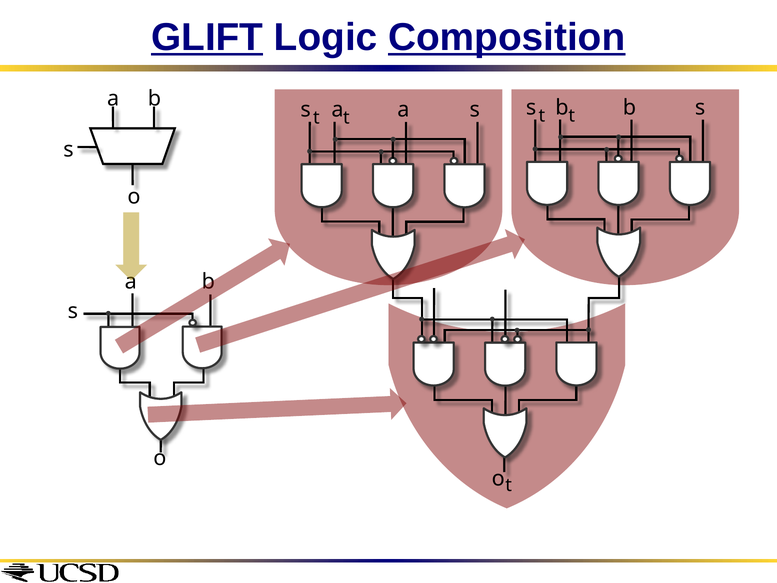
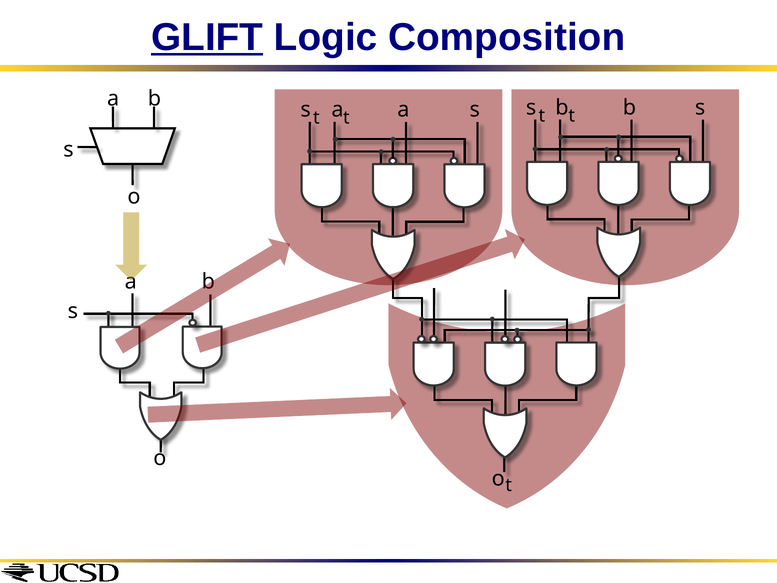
Composition underline: present -> none
